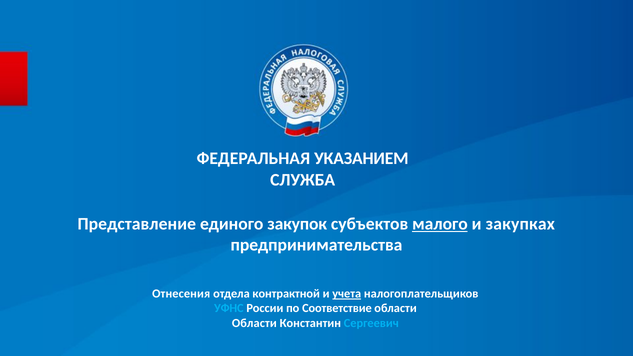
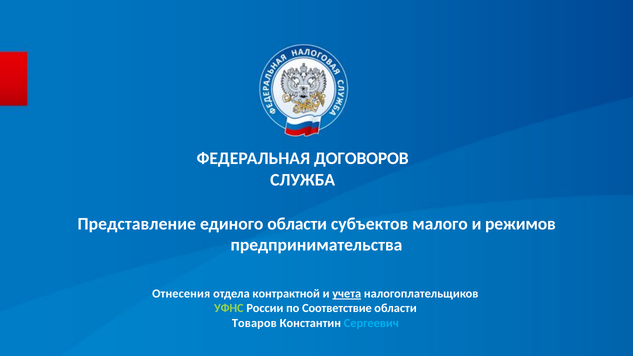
УКАЗАНИЕМ: УКАЗАНИЕМ -> ДОГОВОРОВ
единого закупок: закупок -> области
малого underline: present -> none
закупках: закупках -> режимов
УФНС colour: light blue -> light green
Области at (254, 323): Области -> Товаров
